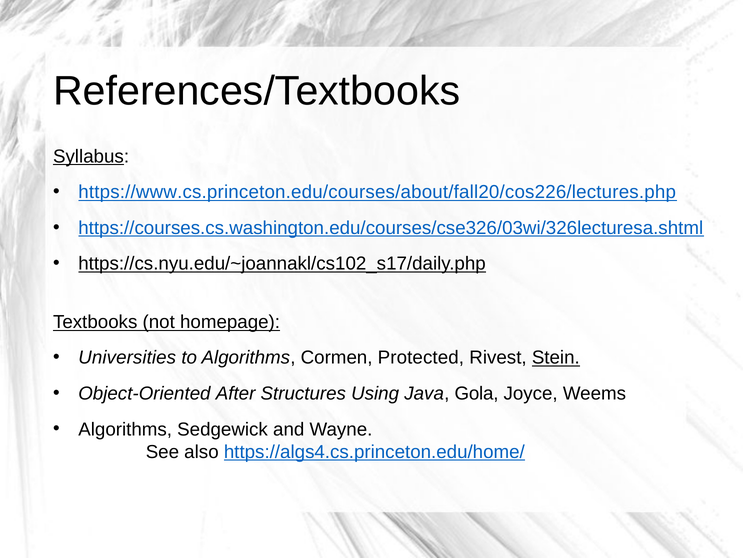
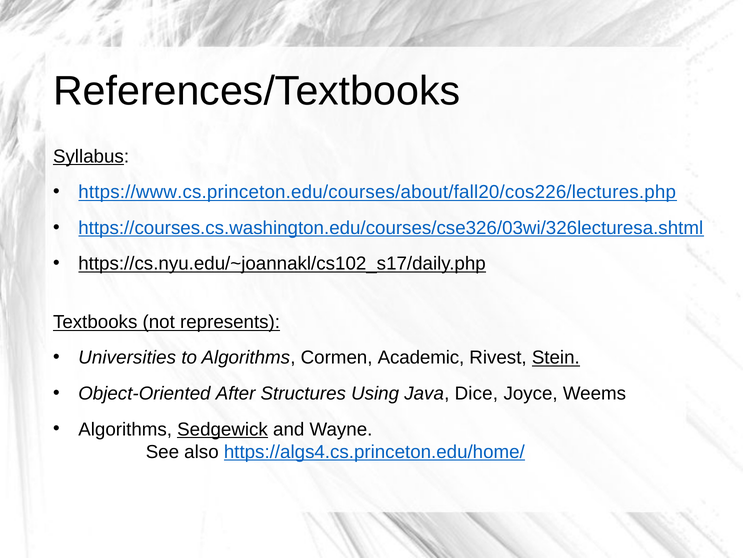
homepage: homepage -> represents
Protected: Protected -> Academic
Gola: Gola -> Dice
Sedgewick underline: none -> present
